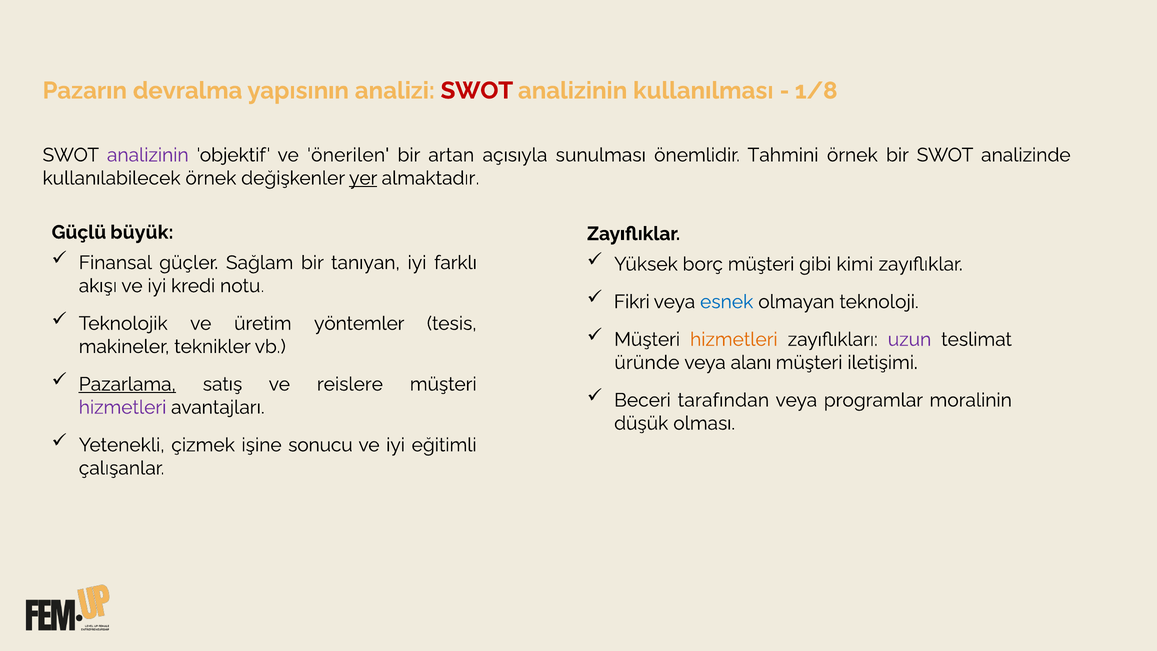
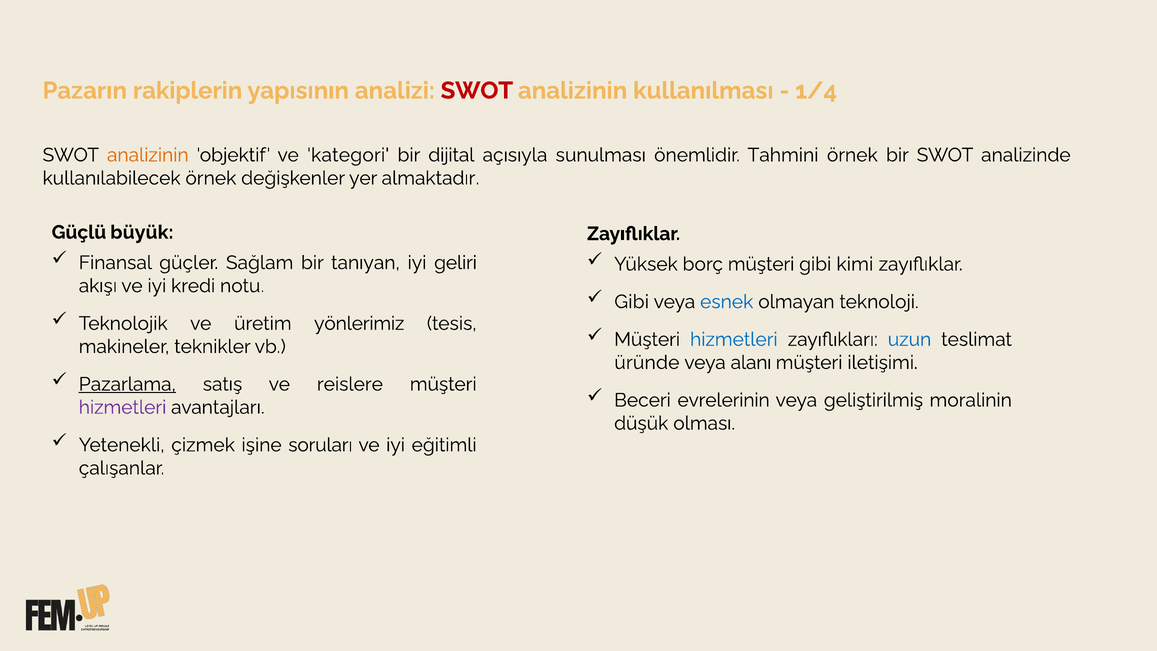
devralma: devralma -> rakiplerin
1/8: 1/8 -> 1/4
analizinin at (148, 155) colour: purple -> orange
önerilen: önerilen -> kategori
artan: artan -> dijital
yer underline: present -> none
farklı: farklı -> geliri
Fikri at (632, 302): Fikri -> Gibi
yöntemler: yöntemler -> yönlerimiz
hizmetleri at (734, 339) colour: orange -> blue
uzun colour: purple -> blue
tarafından: tarafından -> evrelerinin
programlar: programlar -> geliştirilmiş
sonucu: sonucu -> soruları
